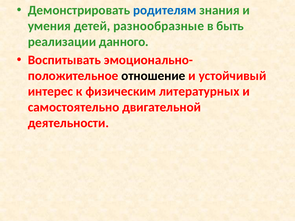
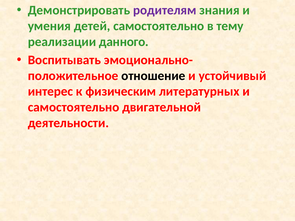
родителям colour: blue -> purple
детей разнообразные: разнообразные -> самостоятельно
быть: быть -> тему
